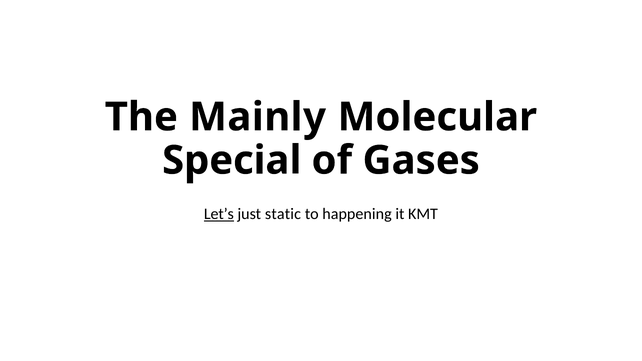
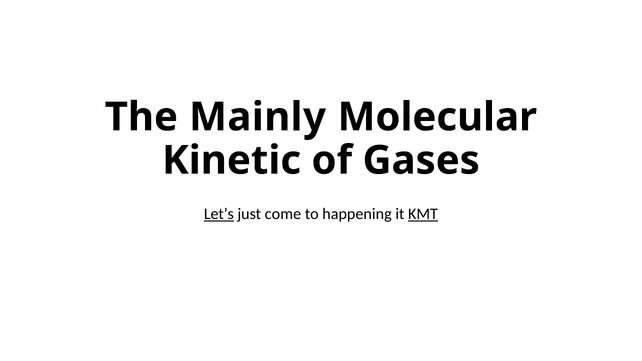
Special: Special -> Kinetic
static: static -> come
KMT underline: none -> present
